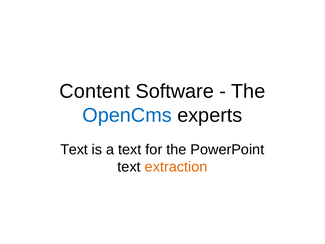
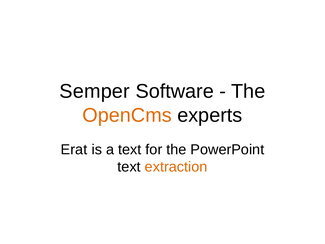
Content: Content -> Semper
OpenCms colour: blue -> orange
Text at (74, 149): Text -> Erat
